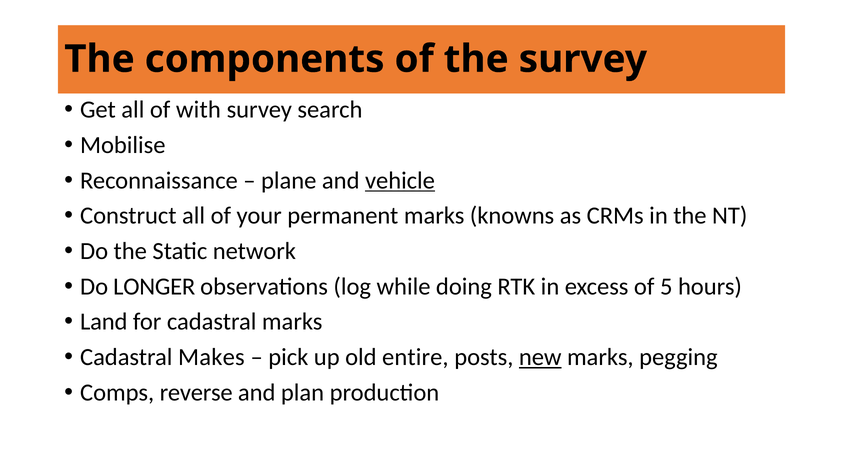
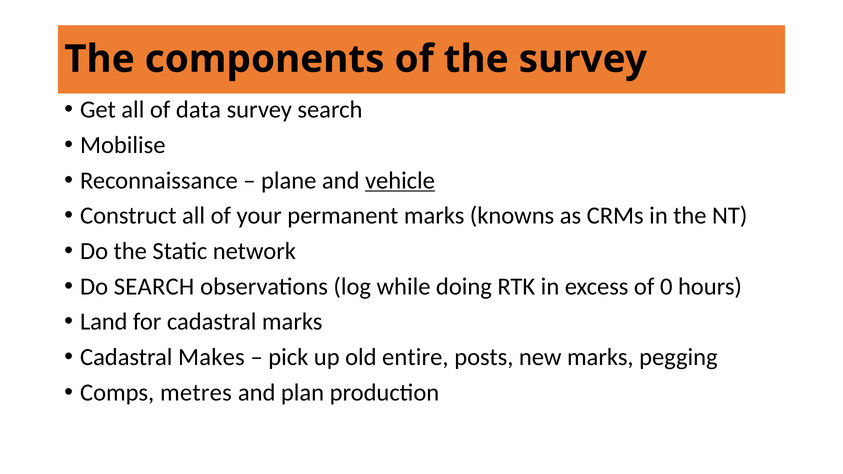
with: with -> data
Do LONGER: LONGER -> SEARCH
5: 5 -> 0
new underline: present -> none
reverse: reverse -> metres
